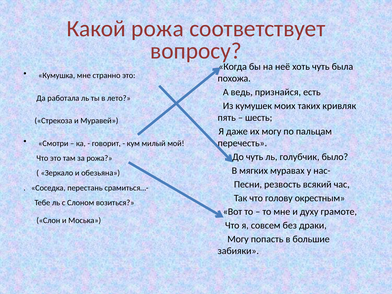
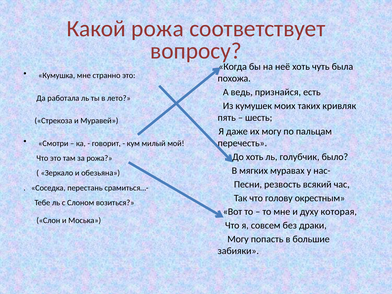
чуть at (255, 157): чуть -> хоть
грамоте: грамоте -> которая
